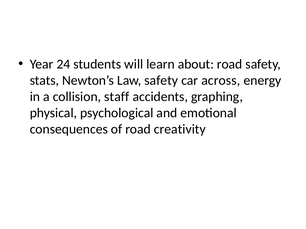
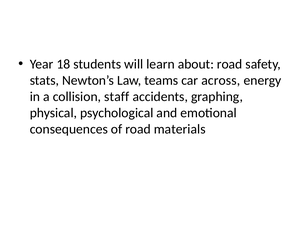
24: 24 -> 18
Law safety: safety -> teams
creativity: creativity -> materials
